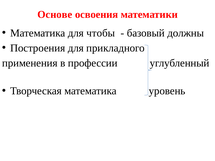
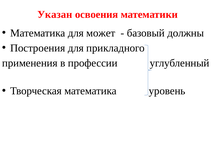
Основе: Основе -> Указан
чтобы: чтобы -> может
